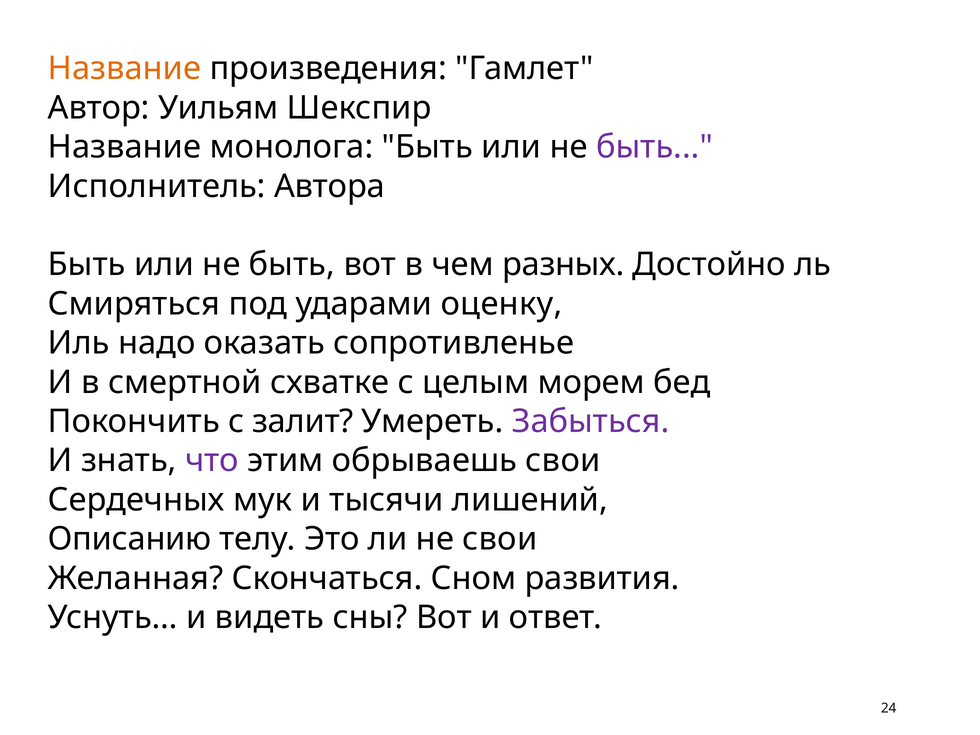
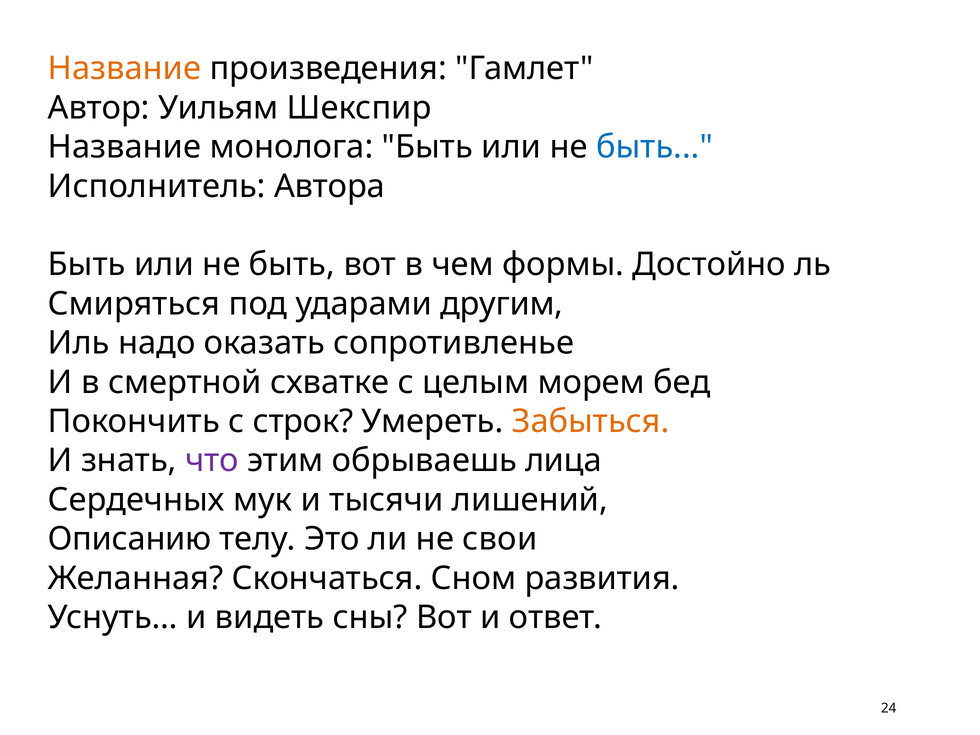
быть at (655, 147) colour: purple -> blue
разных: разных -> формы
оценку: оценку -> другим
залит: залит -> строк
Забыться colour: purple -> orange
обрываешь свои: свои -> лица
